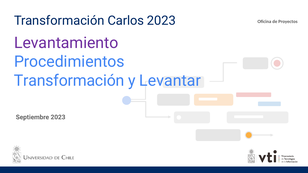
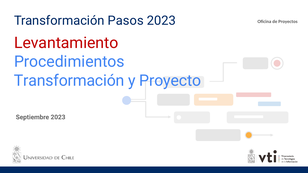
Carlos: Carlos -> Pasos
Levantamiento colour: purple -> red
Levantar: Levantar -> Proyecto
